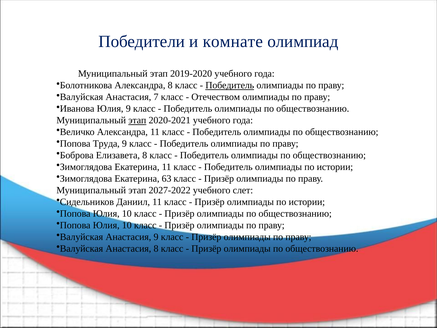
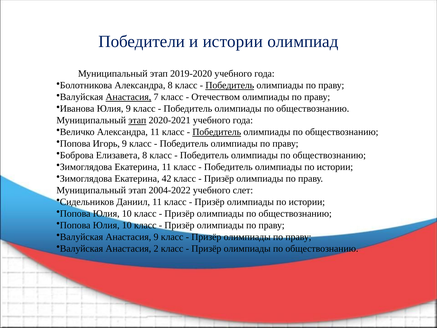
и комнате: комнате -> истории
Анастасия at (128, 97) underline: none -> present
Победитель at (217, 132) underline: none -> present
Труда: Труда -> Игорь
63: 63 -> 42
2027-2022: 2027-2022 -> 2004-2022
Анастасия 8: 8 -> 2
